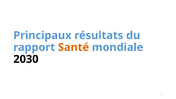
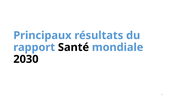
Santé colour: orange -> black
